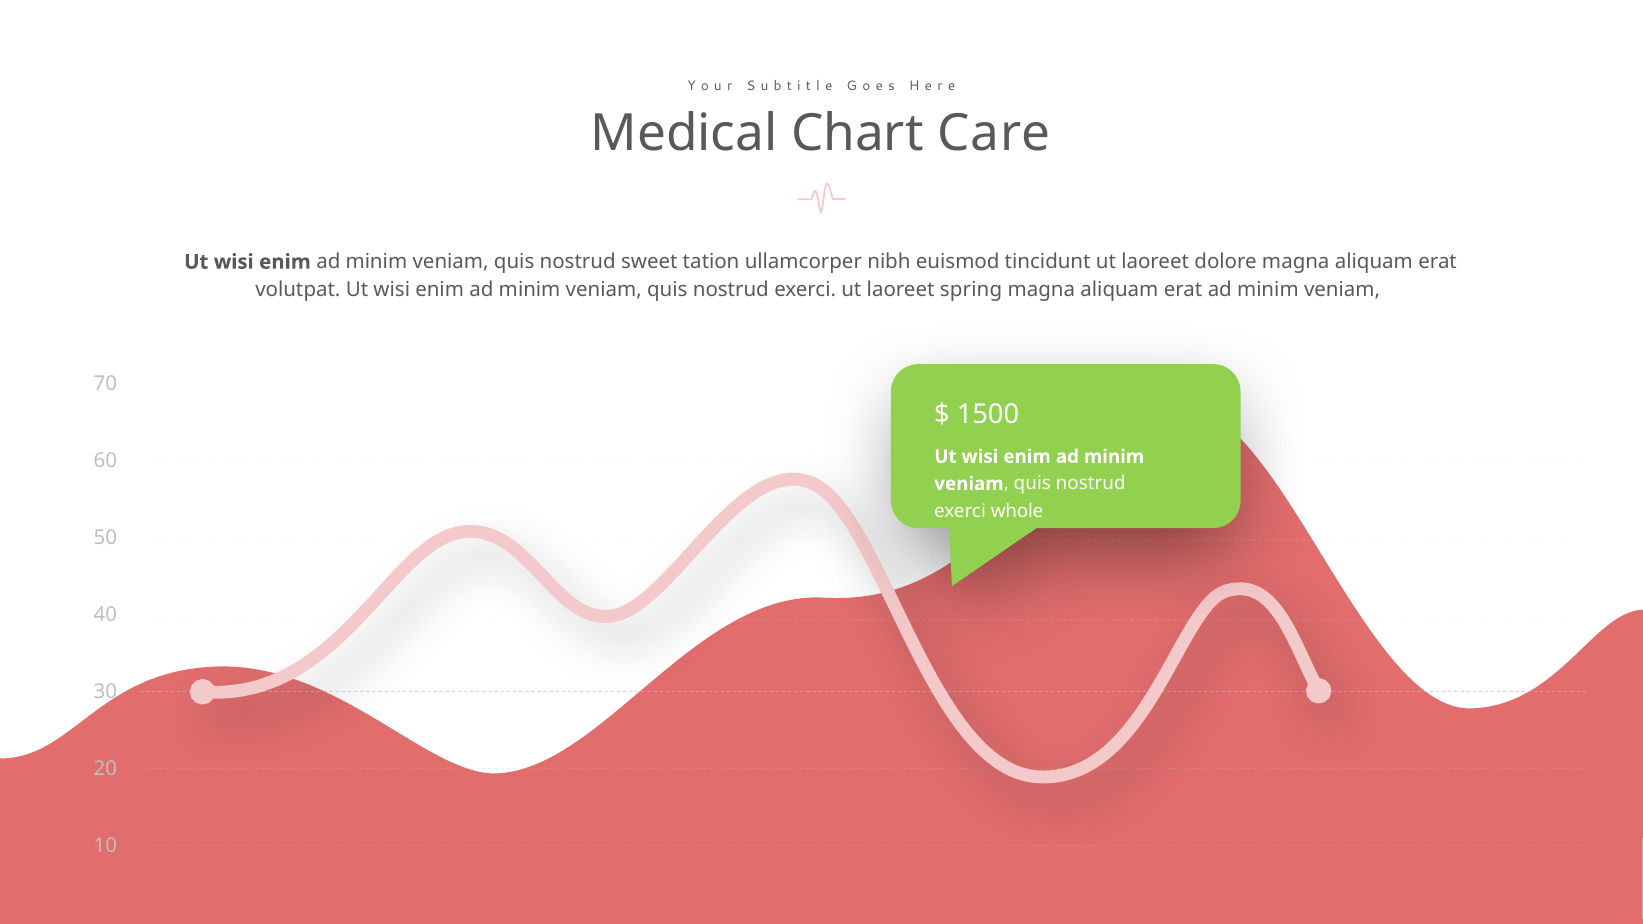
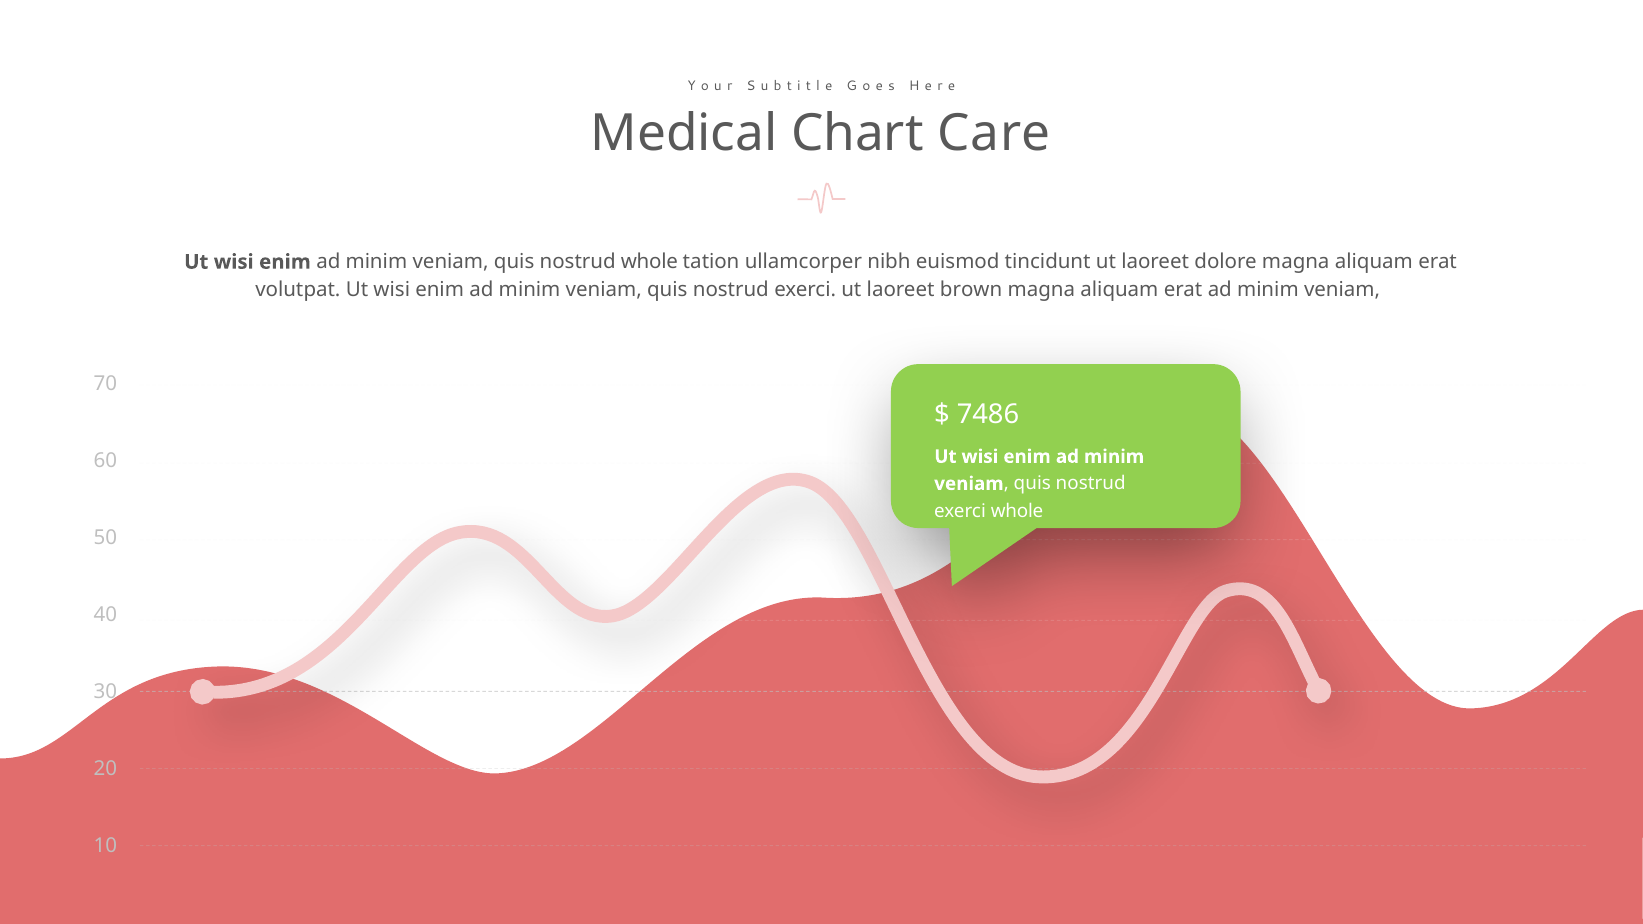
nostrud sweet: sweet -> whole
spring: spring -> brown
1500: 1500 -> 7486
